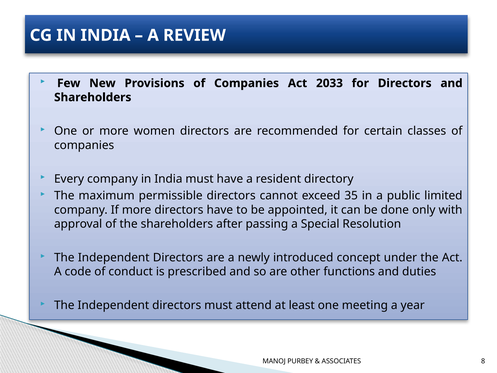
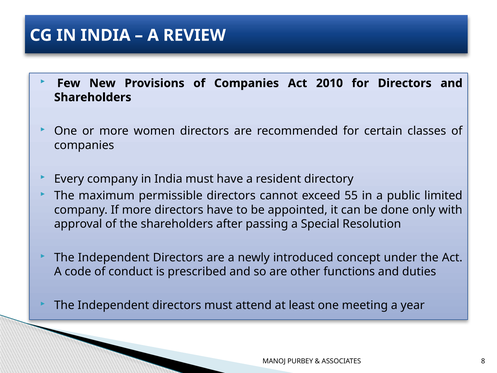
2033: 2033 -> 2010
35: 35 -> 55
